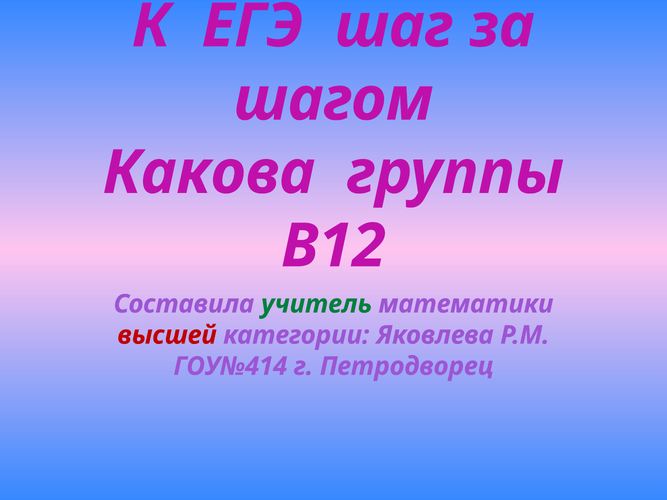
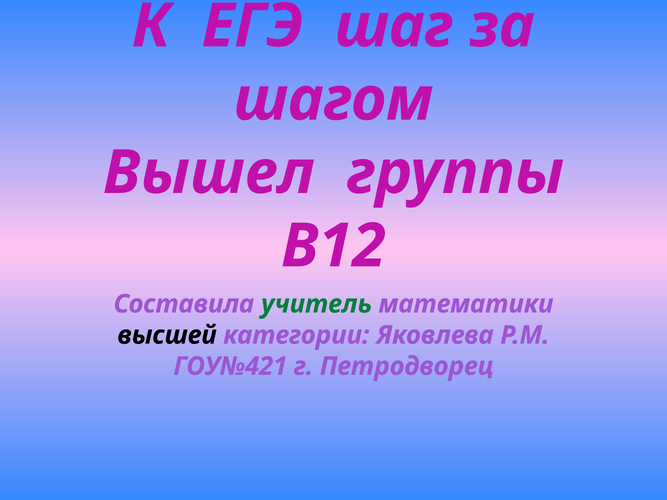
Какова: Какова -> Вышел
высшей colour: red -> black
ГОУ№414: ГОУ№414 -> ГОУ№421
